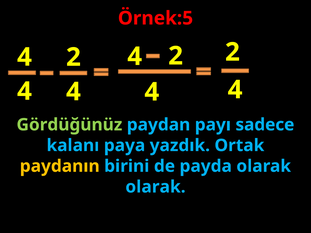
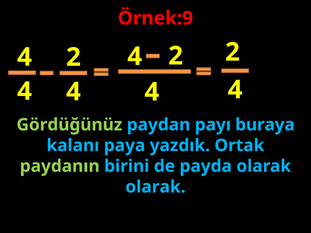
Örnek:5: Örnek:5 -> Örnek:9
sadece: sadece -> buraya
paydanın colour: yellow -> light green
